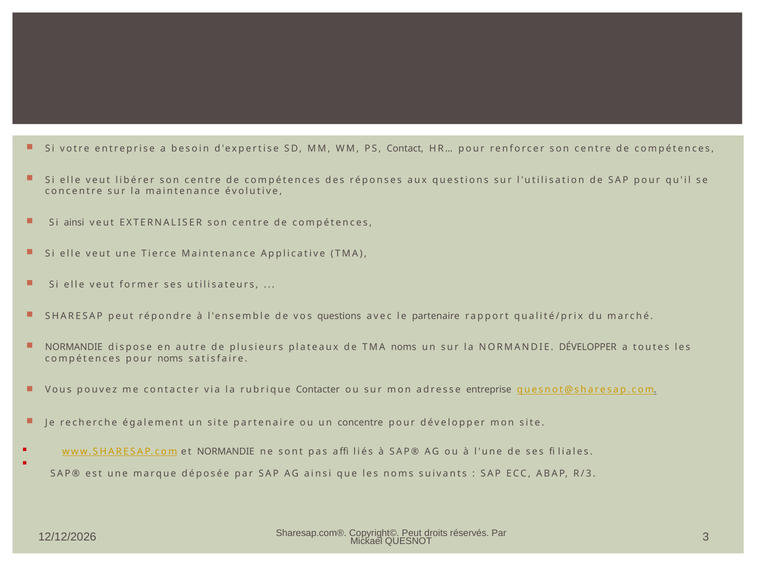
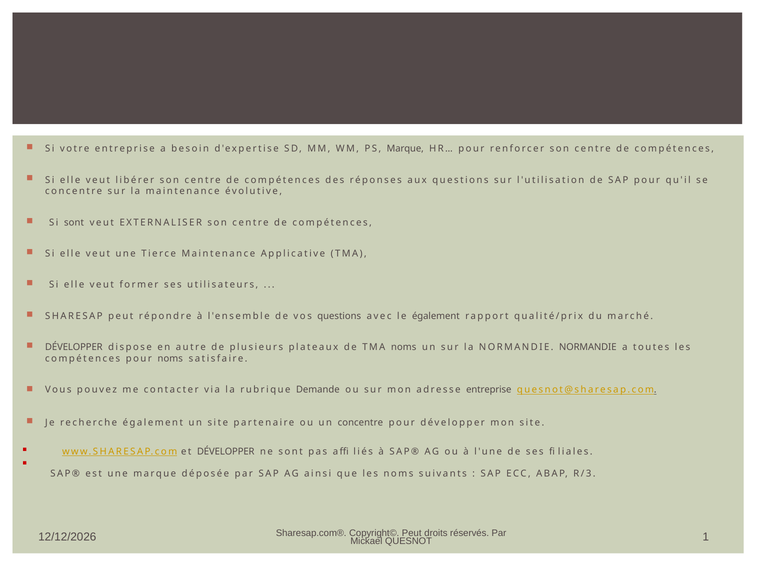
PS Contact: Contact -> Marque
Si ainsi: ainsi -> sont
le partenaire: partenaire -> également
NORMANDIE at (74, 347): NORMANDIE -> DÉVELOPPER
NORMANDIE DÉVELOPPER: DÉVELOPPER -> NORMANDIE
rubrique Contacter: Contacter -> Demande
et NORMANDIE: NORMANDIE -> DÉVELOPPER
3: 3 -> 1
